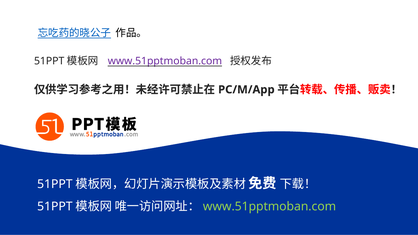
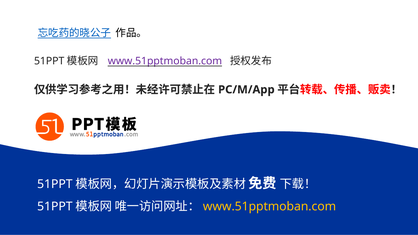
www.51pptmoban.com at (269, 207) colour: light green -> yellow
